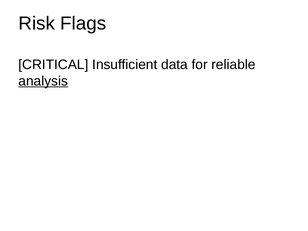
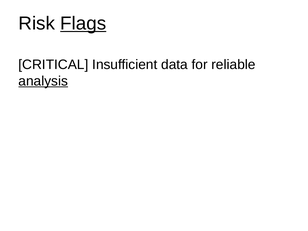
Flags underline: none -> present
